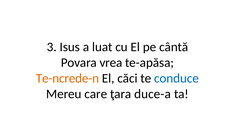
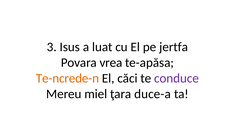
cântă: cântă -> jertfa
conduce colour: blue -> purple
care: care -> miel
